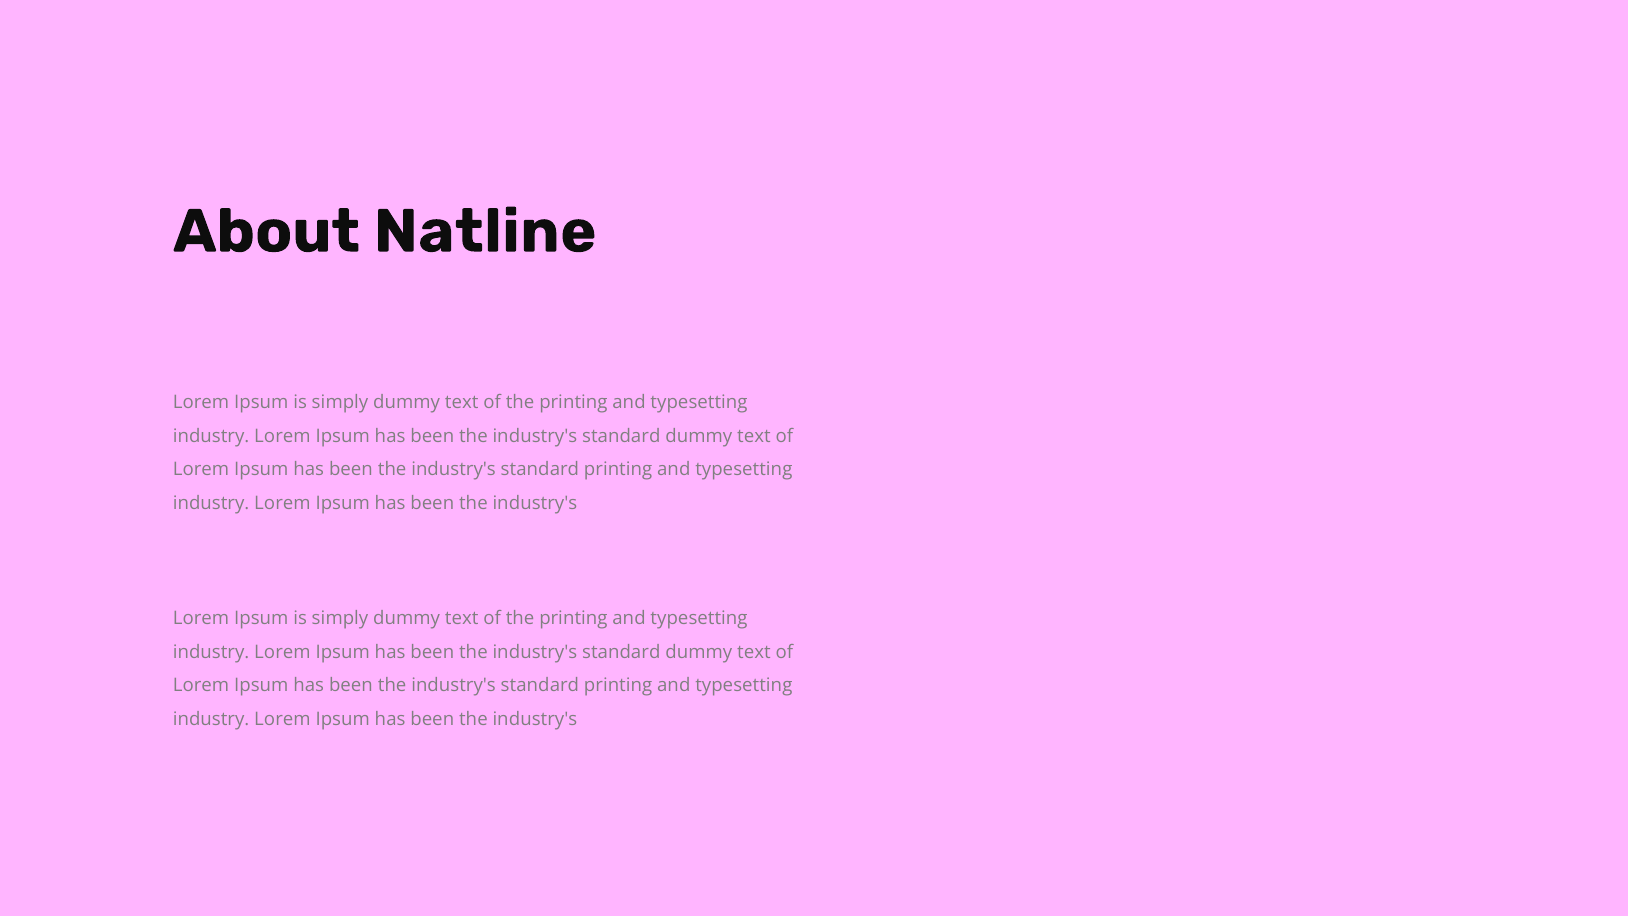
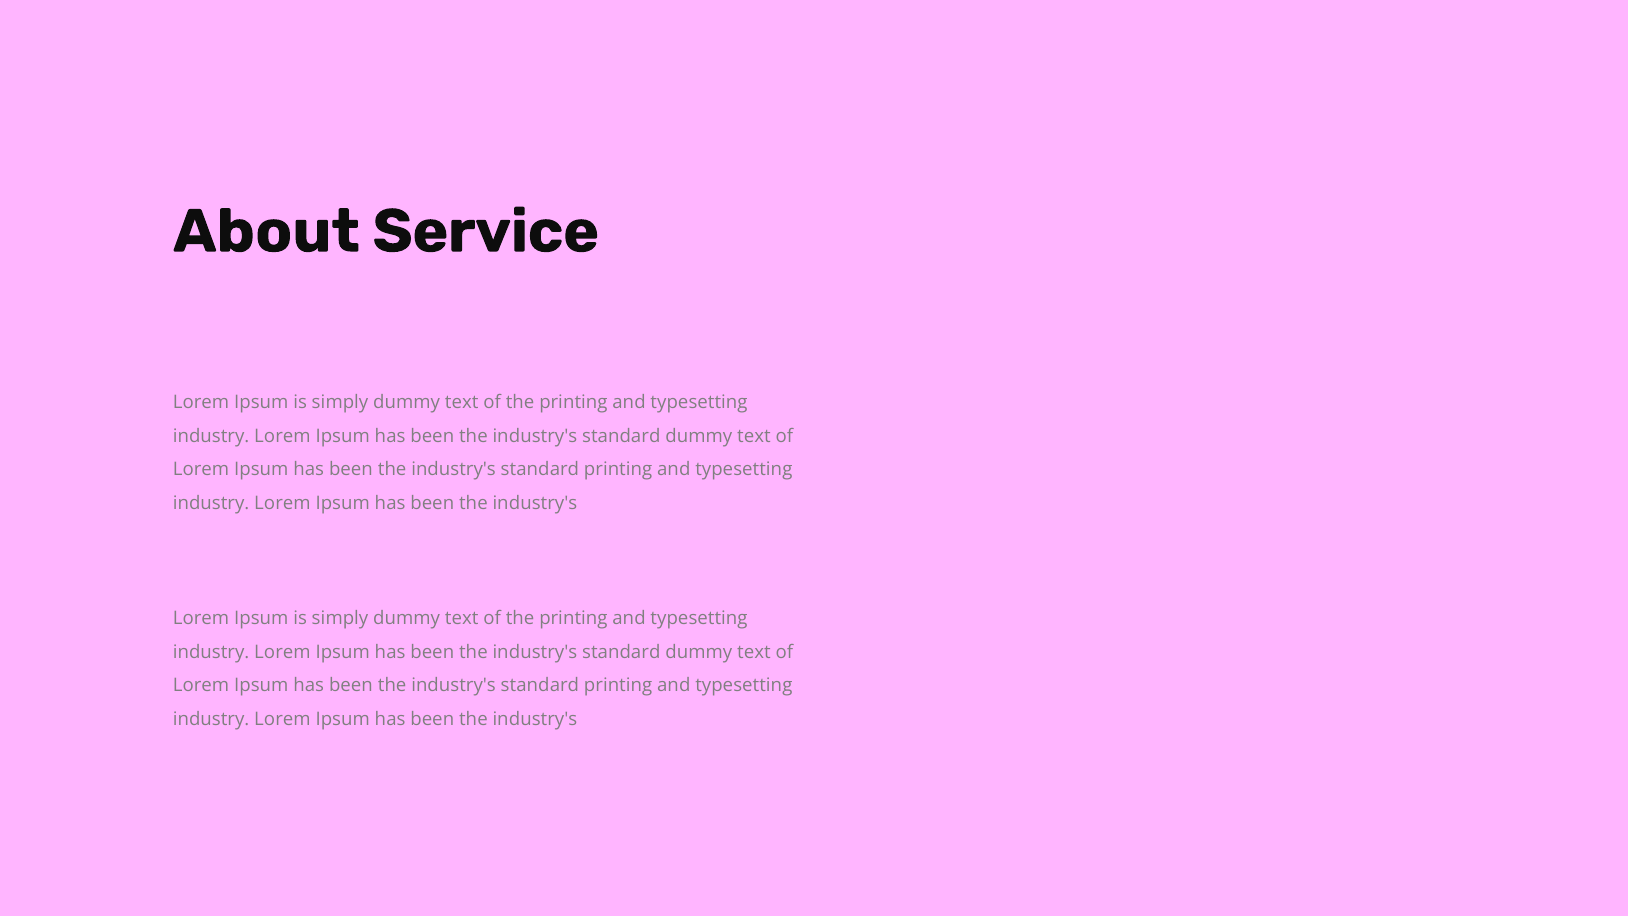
Natline: Natline -> Service
